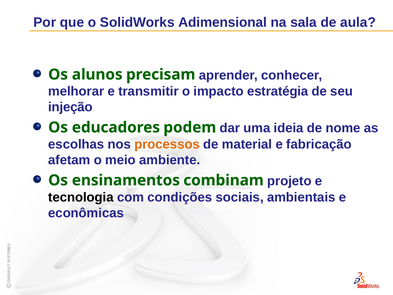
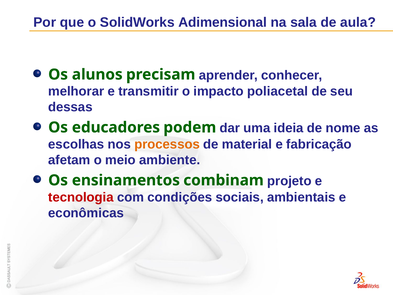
estratégia: estratégia -> poliacetal
injeção: injeção -> dessas
tecnologia colour: black -> red
